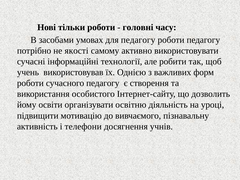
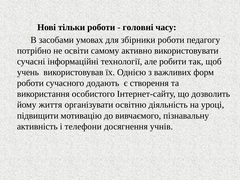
для педагогу: педагогу -> збірники
якості: якості -> освіти
сучасного педагогу: педагогу -> додають
освіти: освіти -> життя
